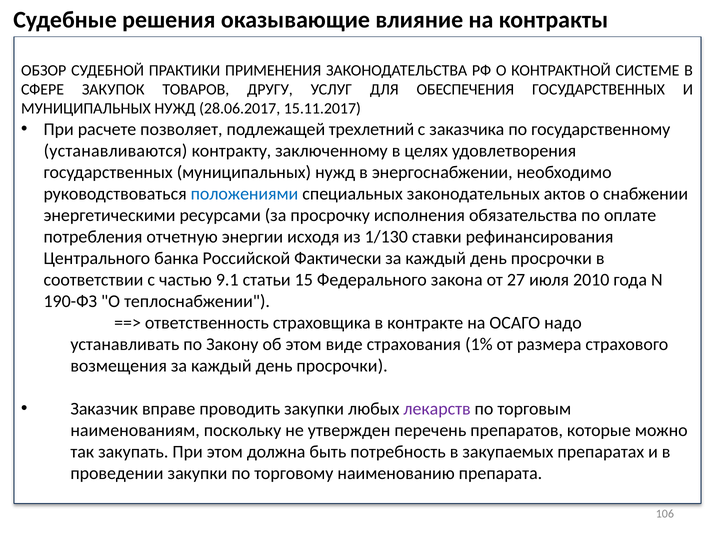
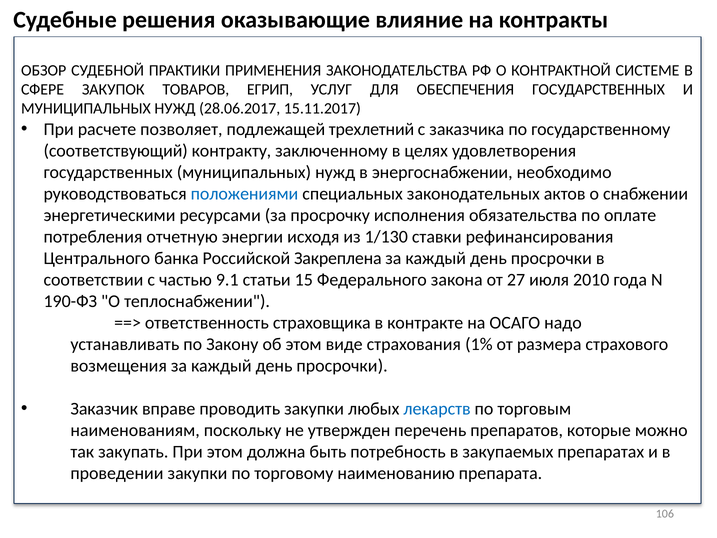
ДРУГУ: ДРУГУ -> ЕГРИП
устанавливаются: устанавливаются -> соответствующий
Фактически: Фактически -> Закреплена
лекарств colour: purple -> blue
